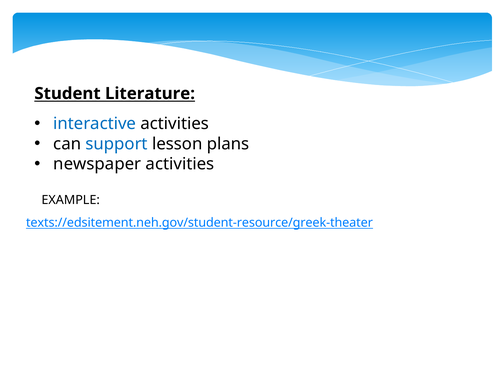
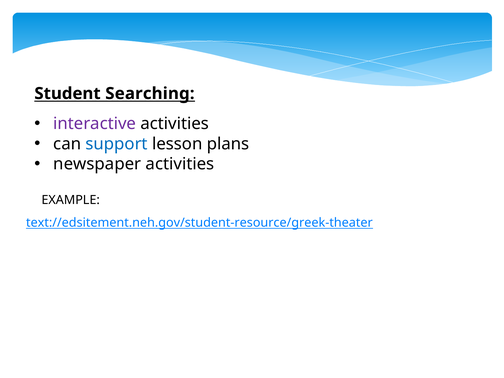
Literature: Literature -> Searching
interactive colour: blue -> purple
texts://edsitement.neh.gov/student-resource/greek-theater: texts://edsitement.neh.gov/student-resource/greek-theater -> text://edsitement.neh.gov/student-resource/greek-theater
